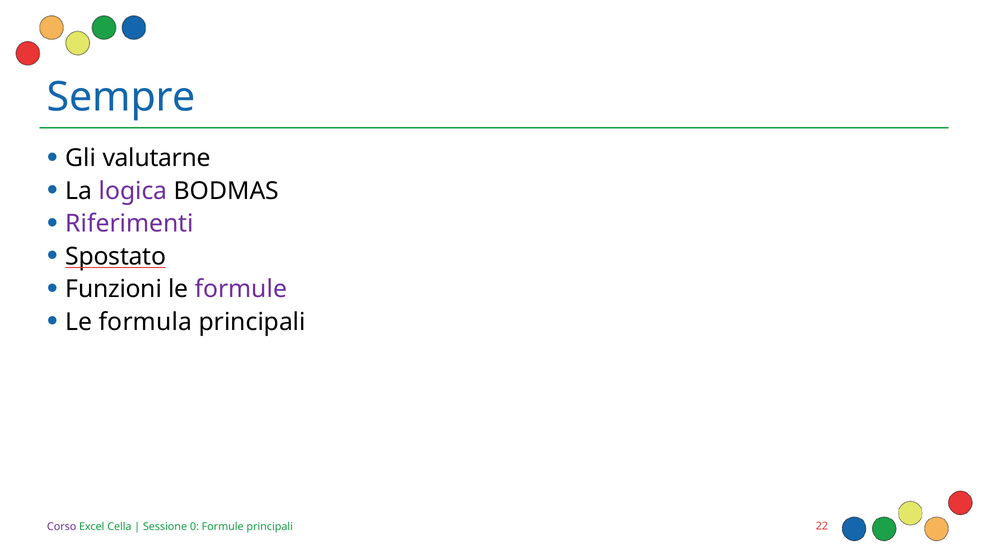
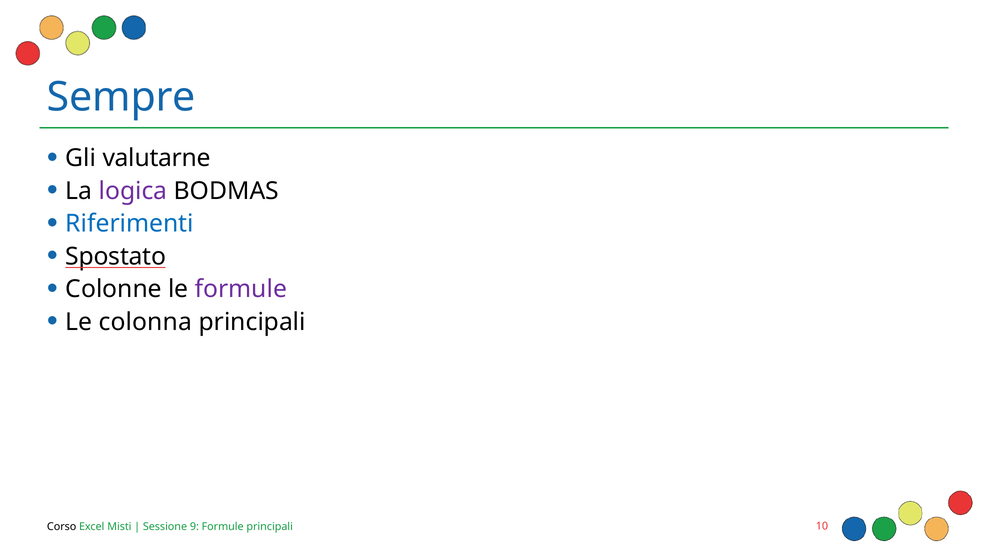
Riferimenti colour: purple -> blue
Funzioni: Funzioni -> Colonne
formula: formula -> colonna
Corso colour: purple -> black
Cella: Cella -> Misti
0: 0 -> 9
22: 22 -> 10
